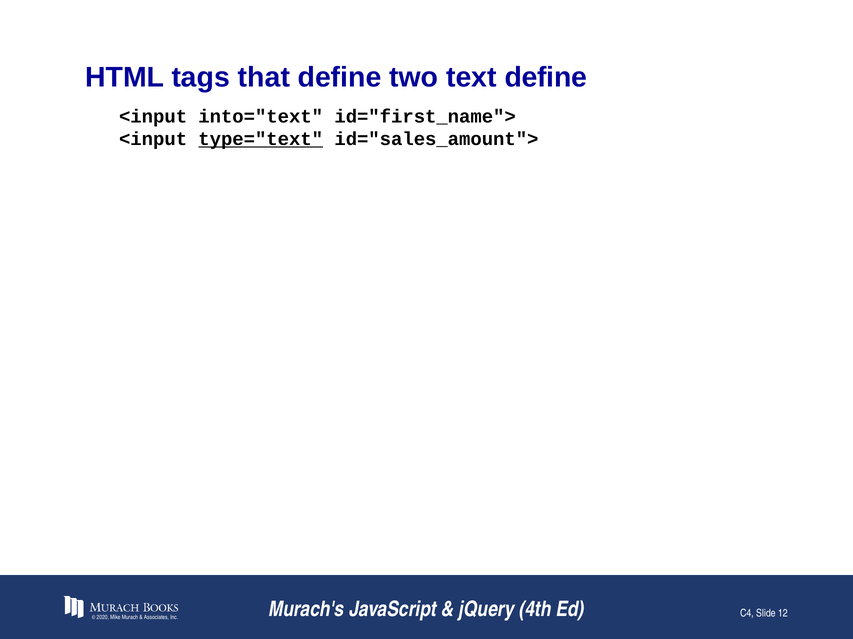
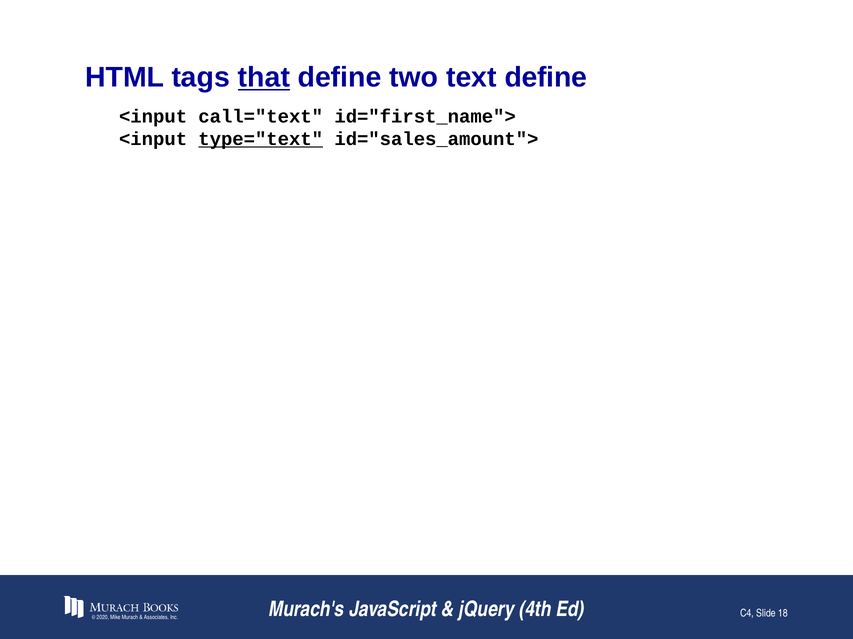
that underline: none -> present
into="text: into="text -> call="text
12: 12 -> 18
